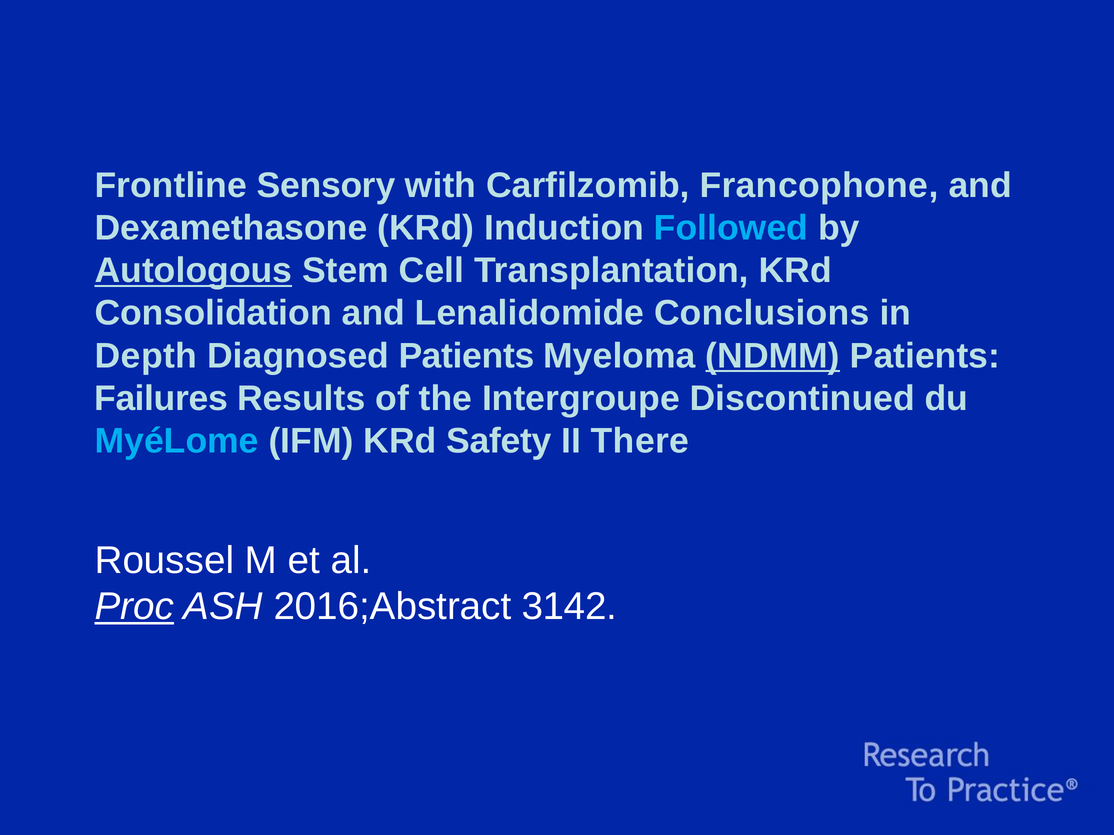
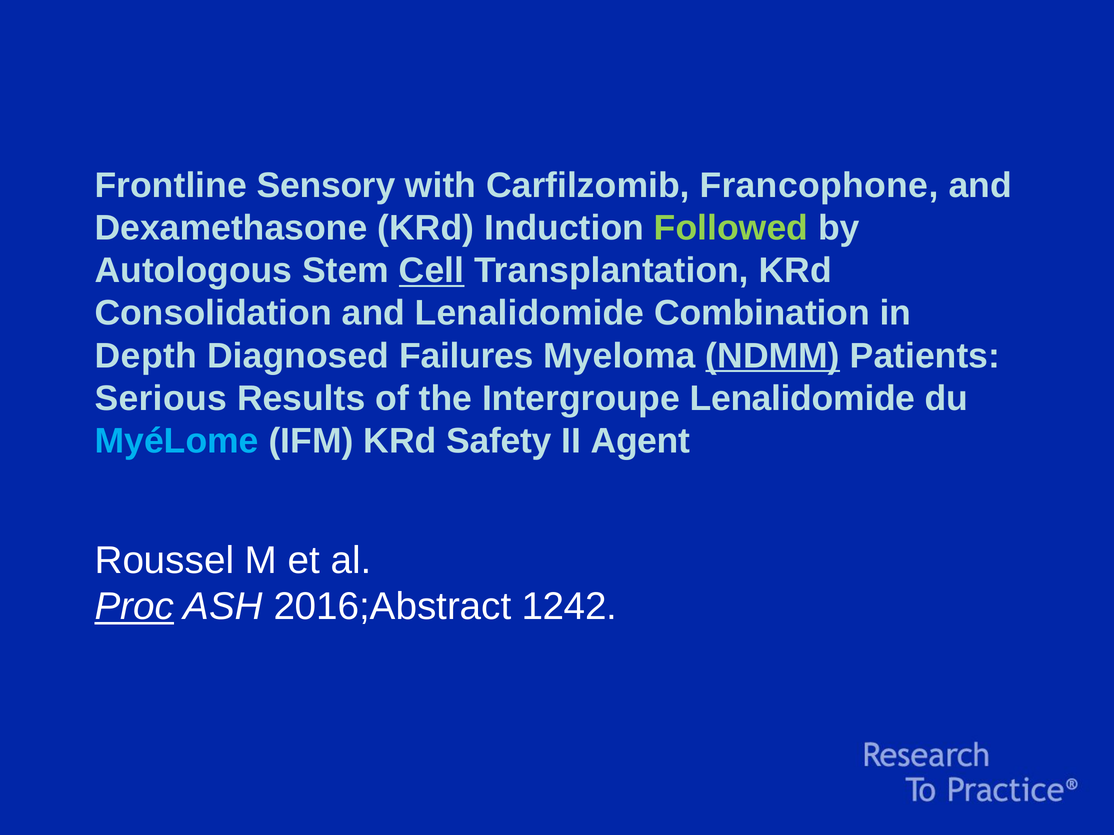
Followed colour: light blue -> light green
Autologous underline: present -> none
Cell underline: none -> present
Conclusions: Conclusions -> Combination
Diagnosed Patients: Patients -> Failures
Failures: Failures -> Serious
Intergroupe Discontinued: Discontinued -> Lenalidomide
There: There -> Agent
3142: 3142 -> 1242
